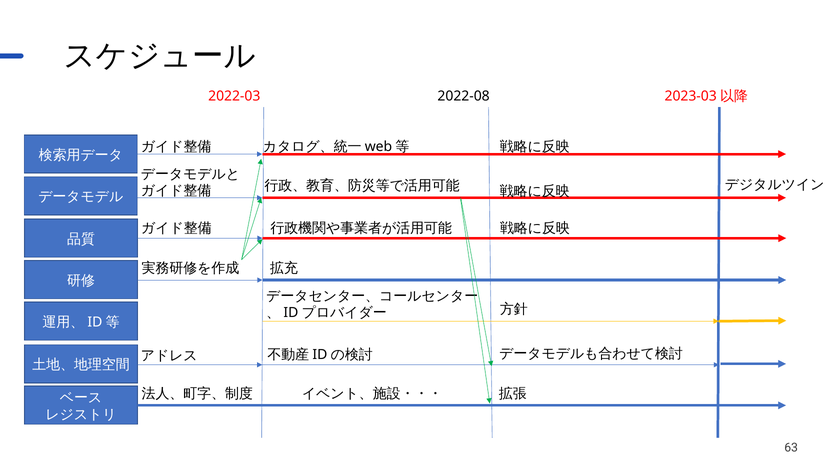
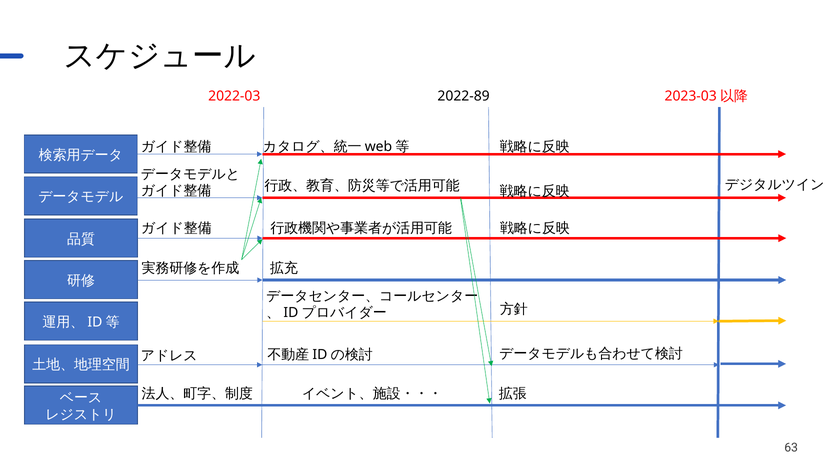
2022-08: 2022-08 -> 2022-89
